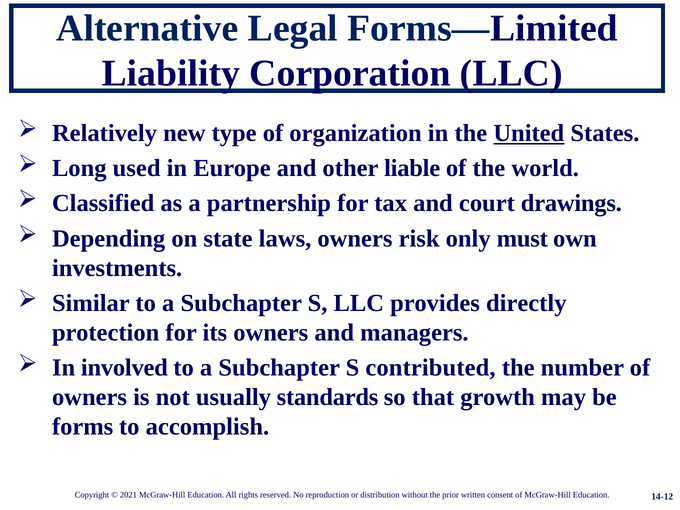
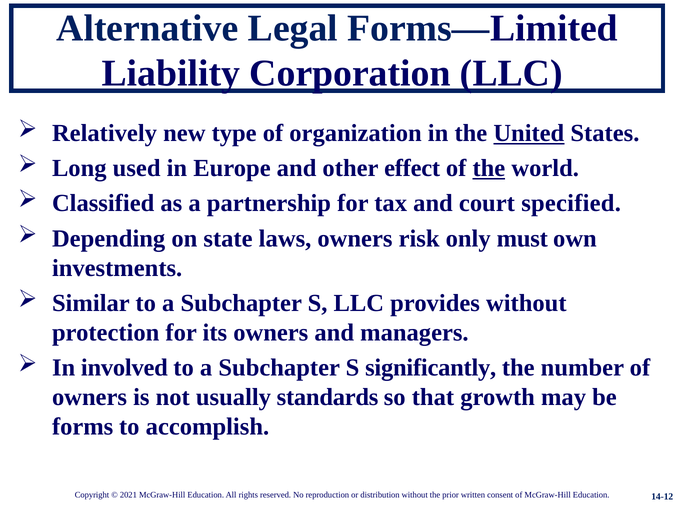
liable: liable -> effect
the at (489, 168) underline: none -> present
drawings: drawings -> specified
provides directly: directly -> without
contributed: contributed -> significantly
